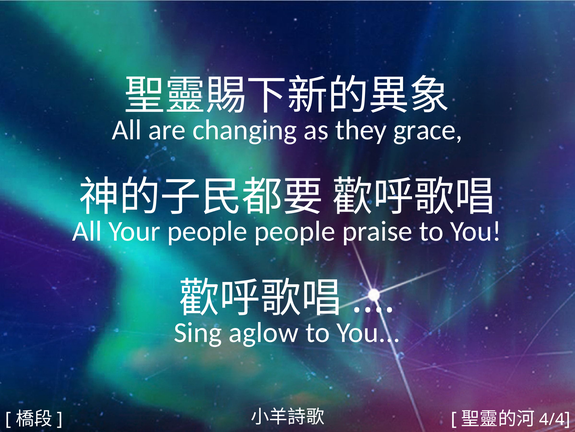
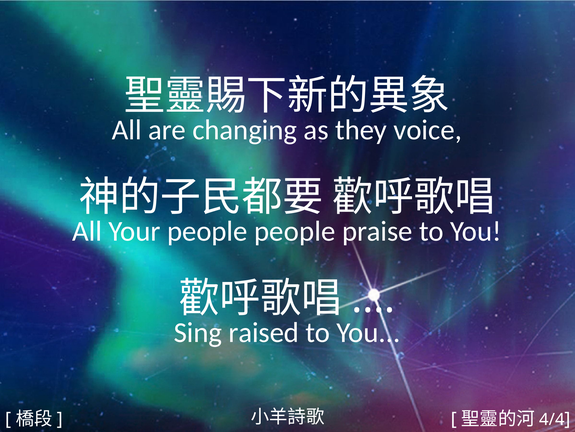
grace: grace -> voice
aglow: aglow -> raised
